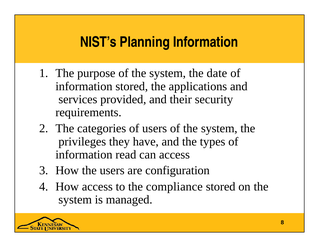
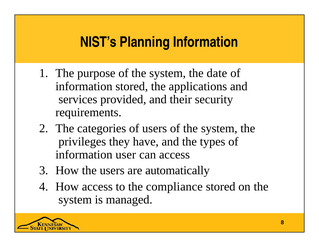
read: read -> user
configuration: configuration -> automatically
